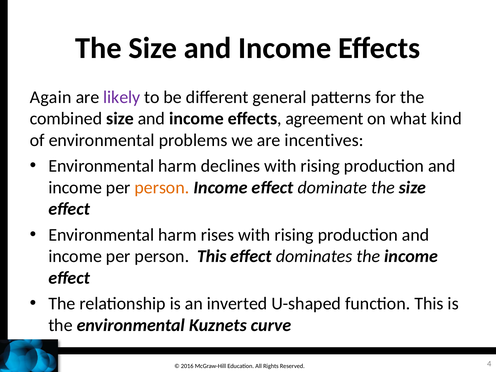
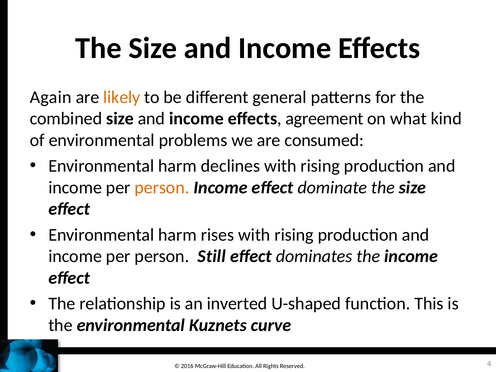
likely colour: purple -> orange
incentives: incentives -> consumed
person This: This -> Still
